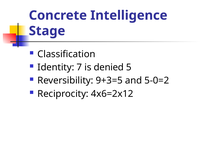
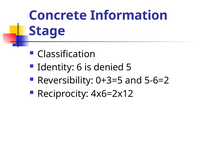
Intelligence: Intelligence -> Information
7: 7 -> 6
9+3=5: 9+3=5 -> 0+3=5
5-0=2: 5-0=2 -> 5-6=2
